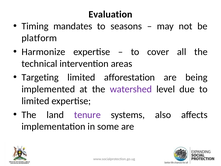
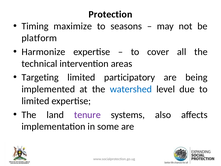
Evaluation: Evaluation -> Protection
mandates: mandates -> maximize
afforestation: afforestation -> participatory
watershed colour: purple -> blue
